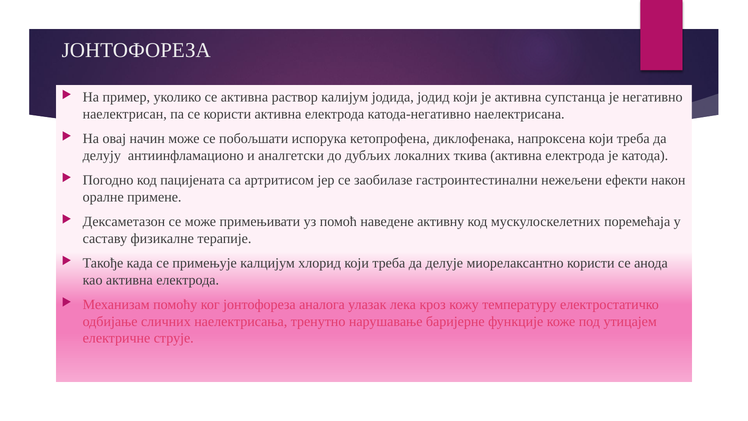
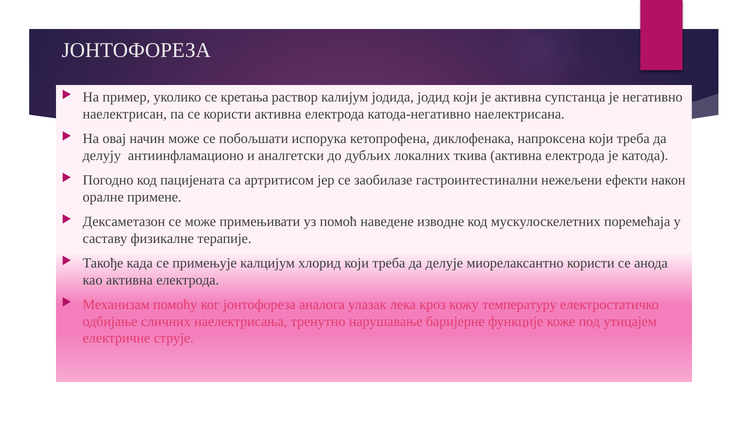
се активна: активна -> кретања
активну: активну -> изводне
